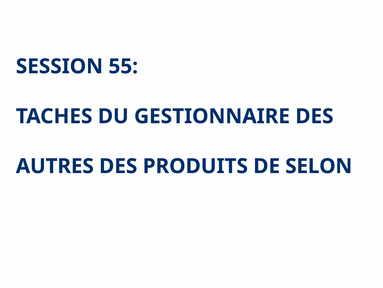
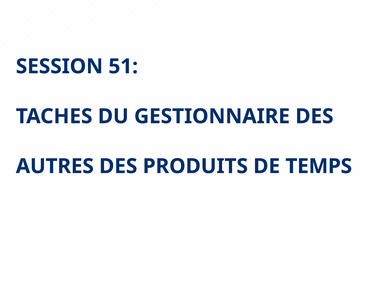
55: 55 -> 51
SELON: SELON -> TEMPS
